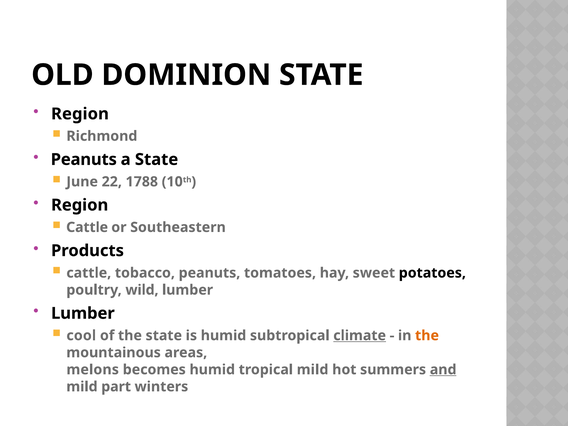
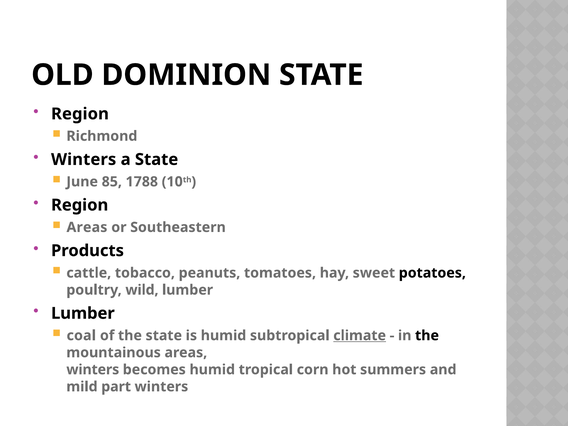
Peanuts at (84, 159): Peanuts -> Winters
22: 22 -> 85
Cattle at (87, 227): Cattle -> Areas
cool: cool -> coal
the at (427, 336) colour: orange -> black
melons at (93, 370): melons -> winters
tropical mild: mild -> corn
and underline: present -> none
